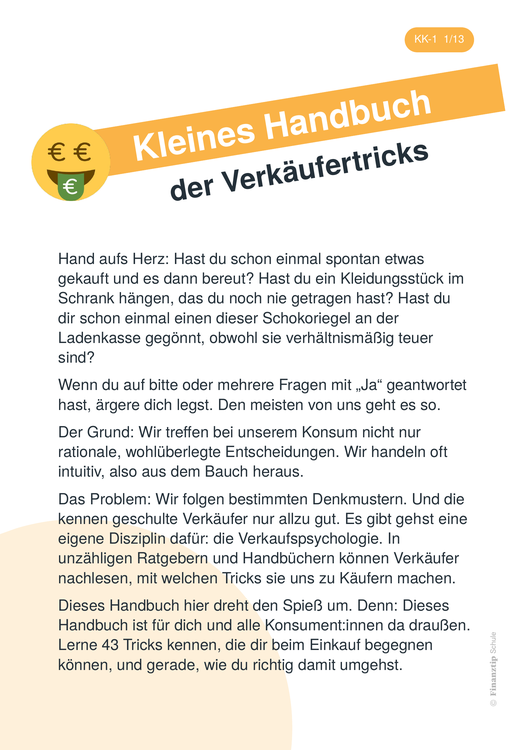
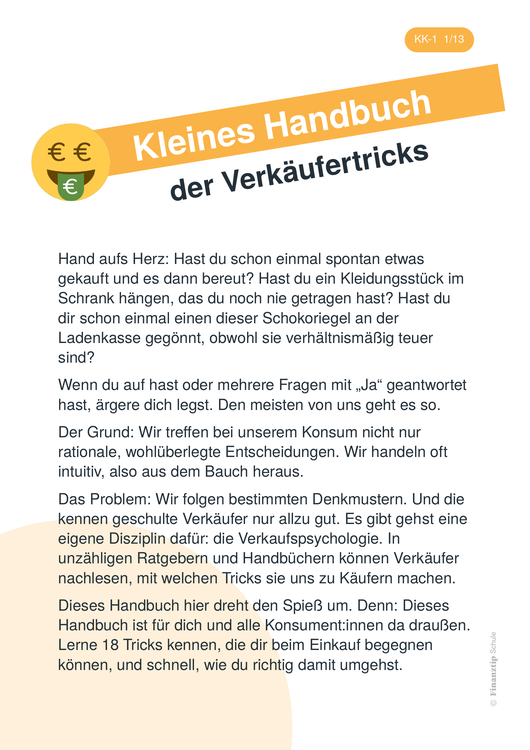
auf bitte: bitte -> hast
43: 43 -> 18
gerade: gerade -> schnell
